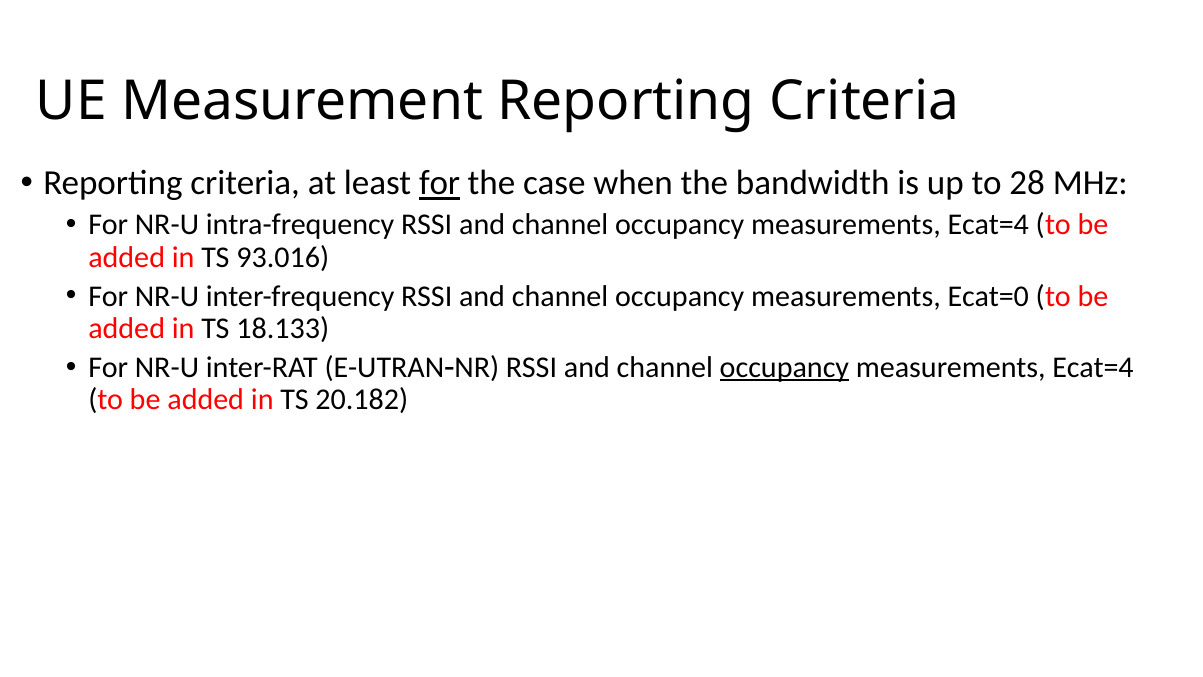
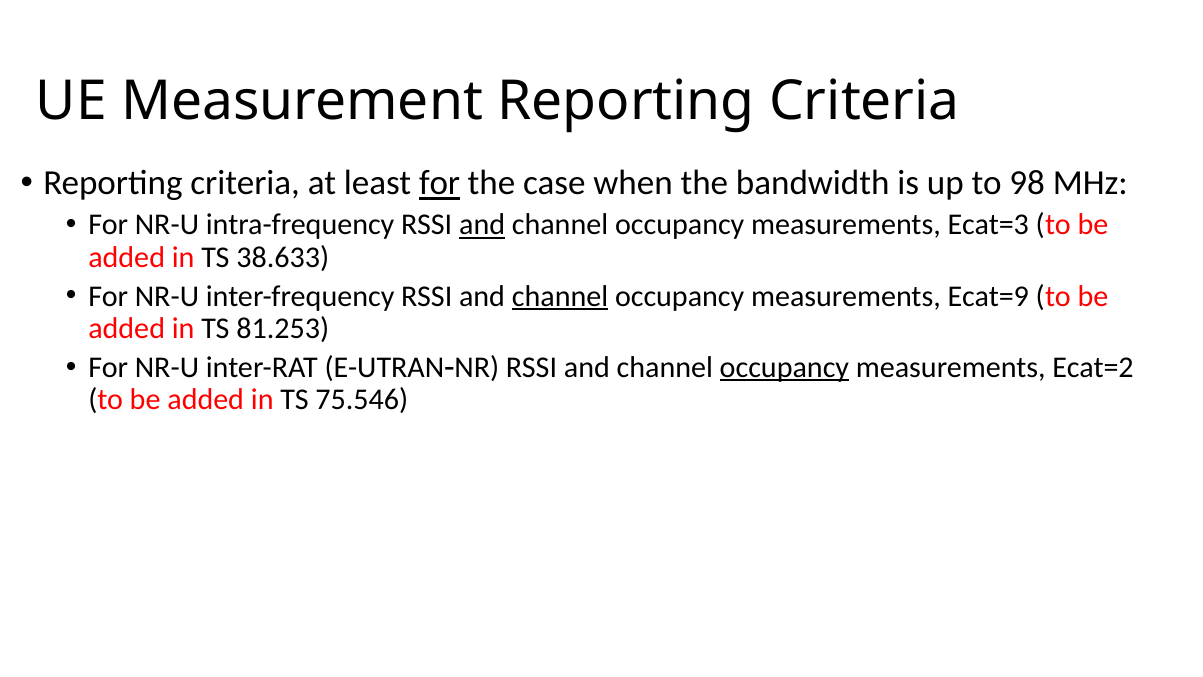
28: 28 -> 98
and at (482, 225) underline: none -> present
Ecat=4 at (988, 225): Ecat=4 -> Ecat=3
93.016: 93.016 -> 38.633
channel at (560, 296) underline: none -> present
Ecat=0: Ecat=0 -> Ecat=9
18.133: 18.133 -> 81.253
Ecat=4 at (1093, 367): Ecat=4 -> Ecat=2
20.182: 20.182 -> 75.546
